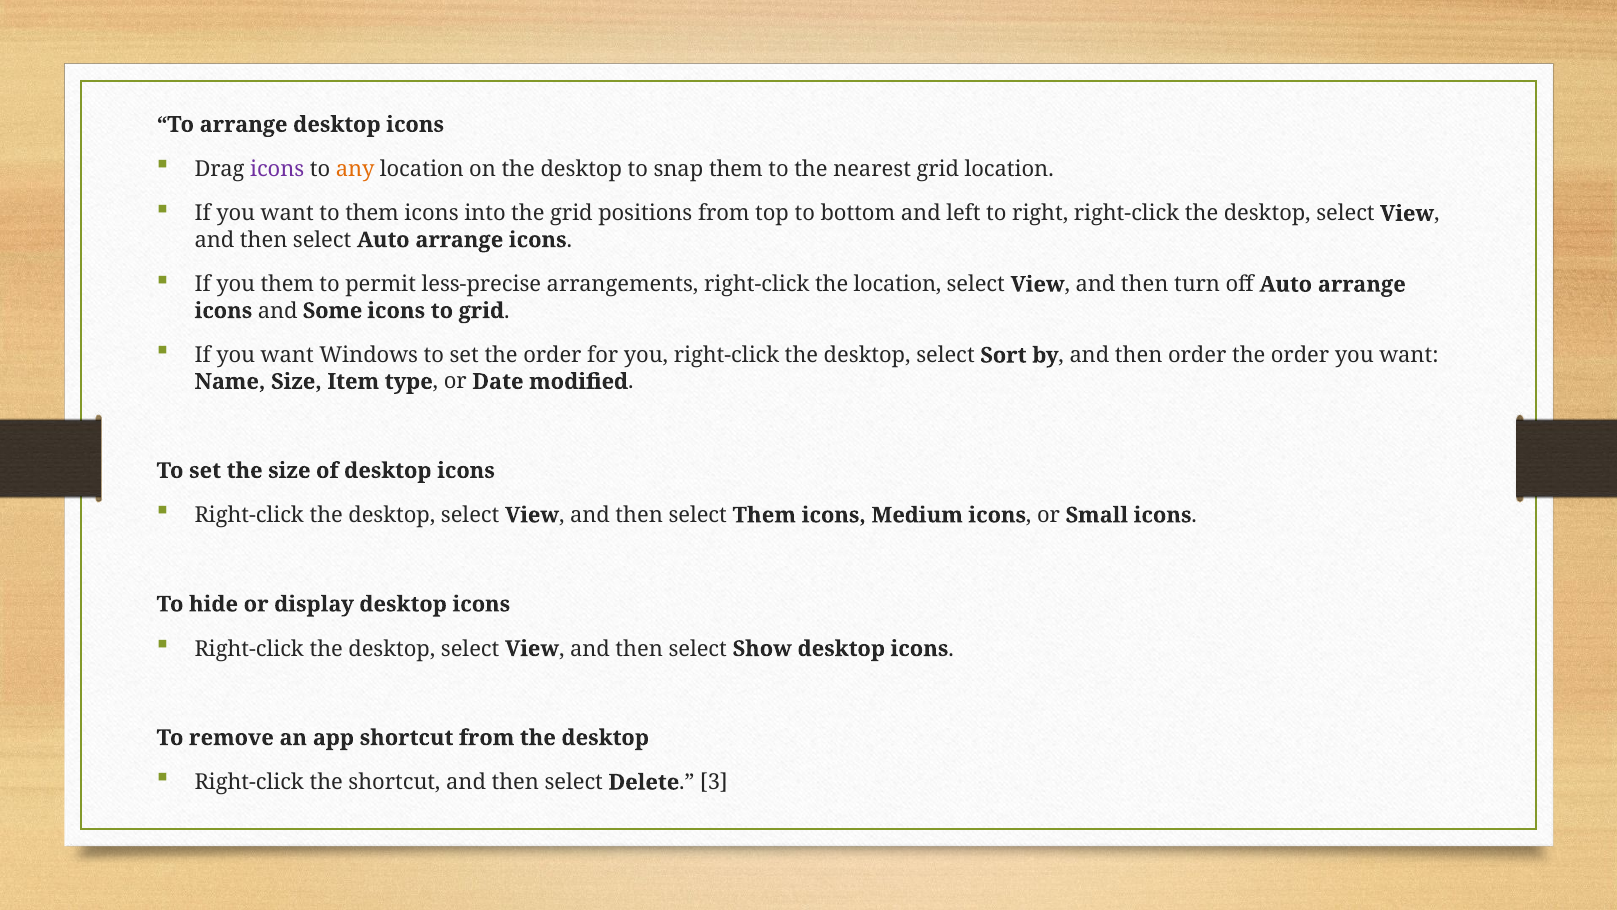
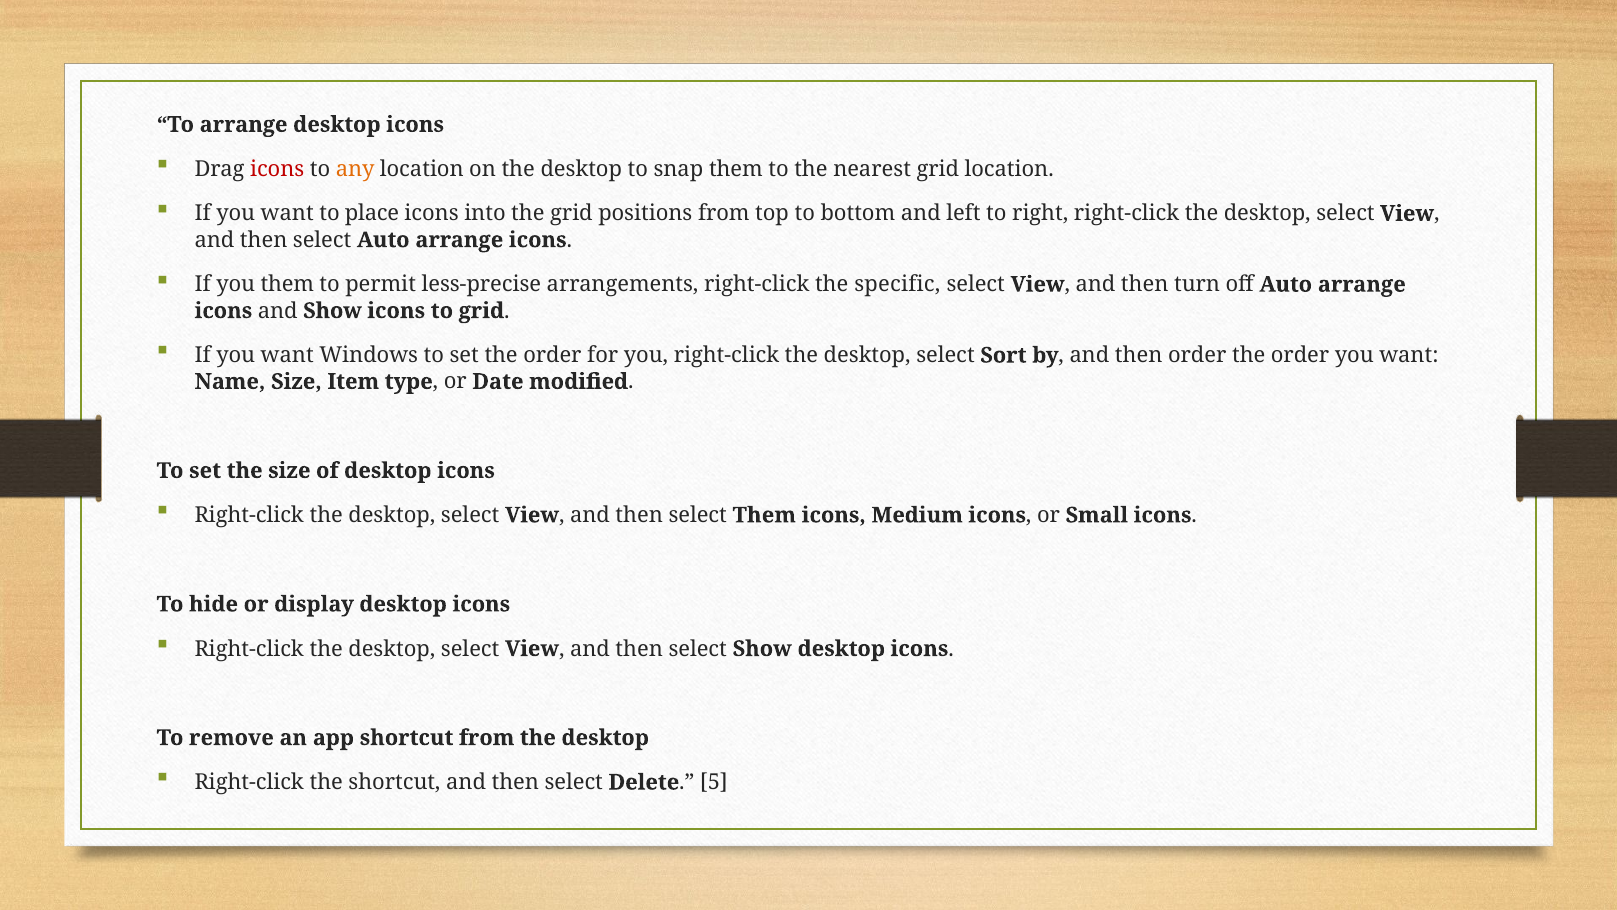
icons at (277, 169) colour: purple -> red
to them: them -> place
the location: location -> specific
and Some: Some -> Show
3: 3 -> 5
